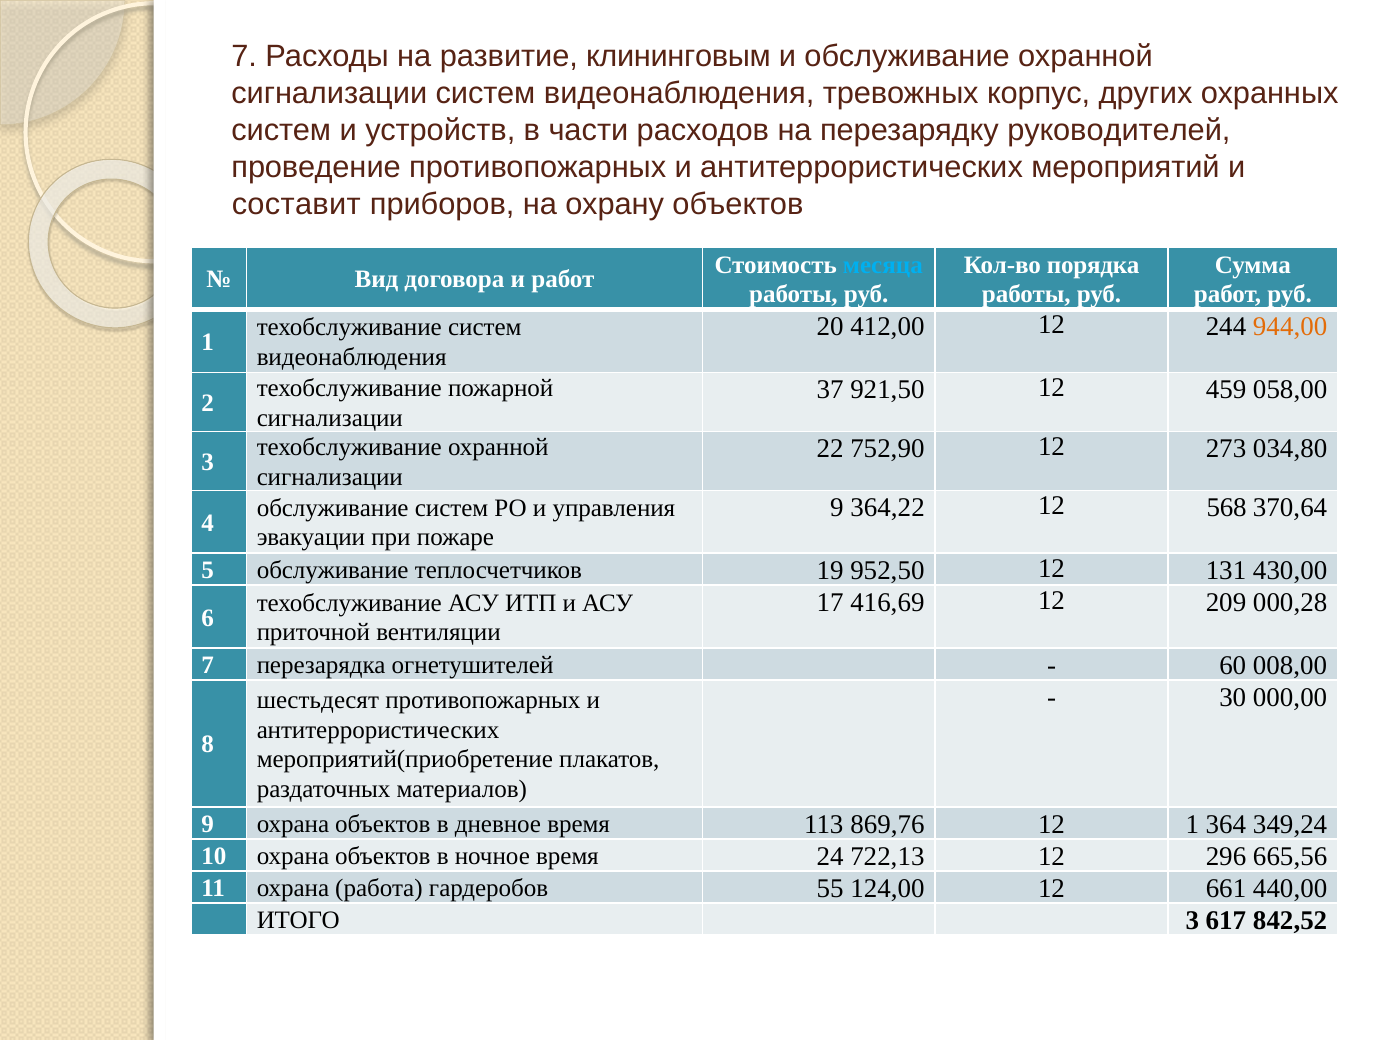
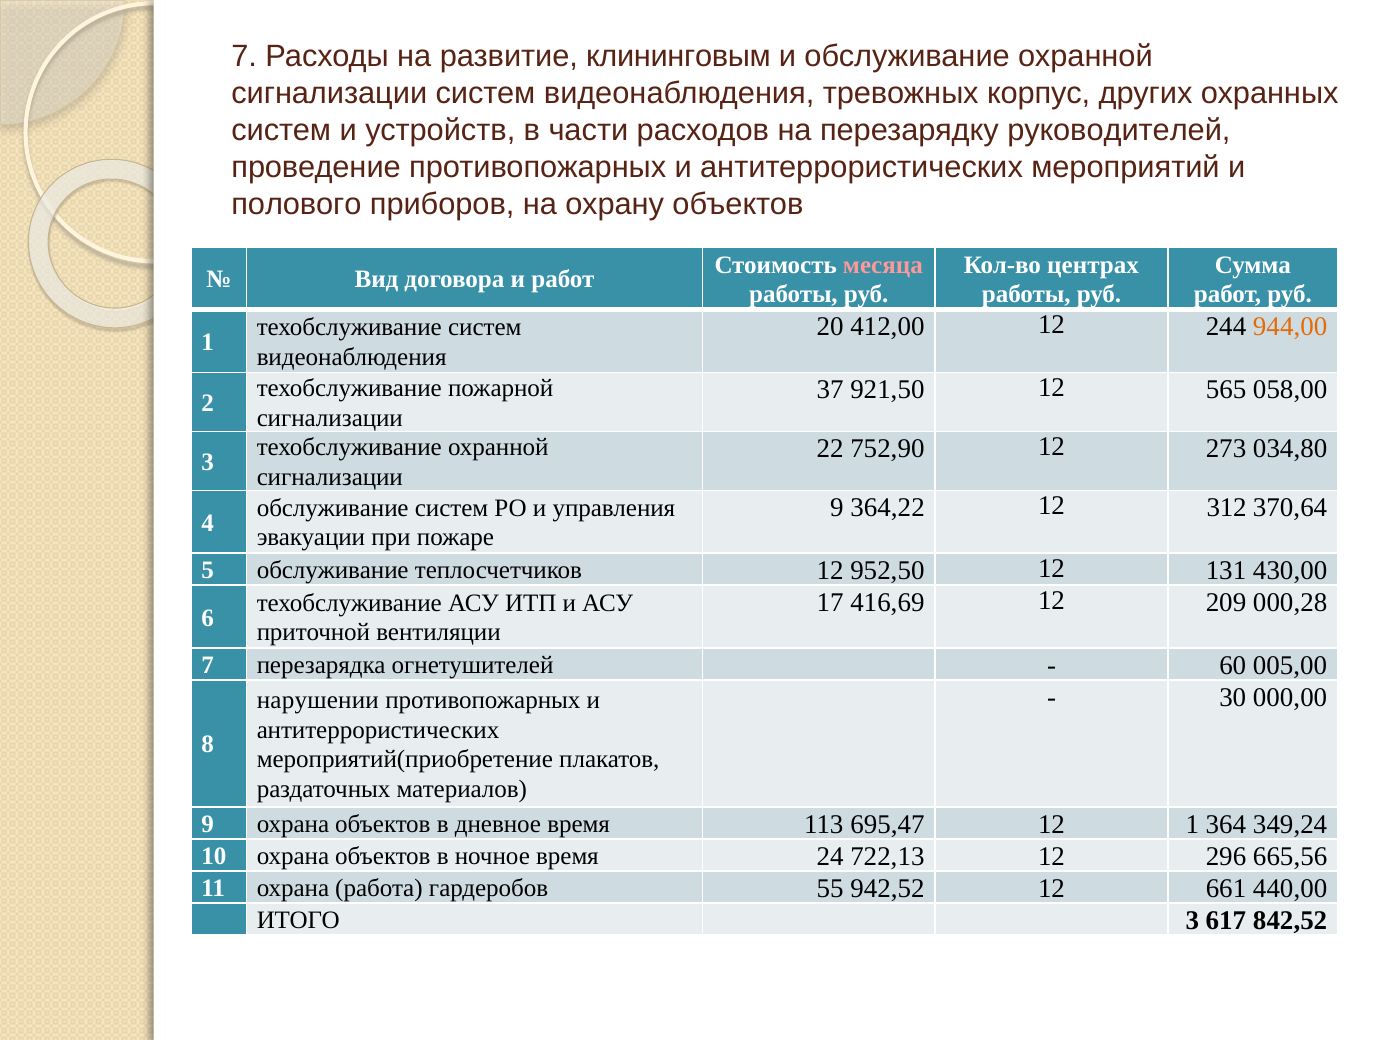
составит: составит -> полового
месяца colour: light blue -> pink
порядка: порядка -> центрах
459: 459 -> 565
568: 568 -> 312
теплосчетчиков 19: 19 -> 12
008,00: 008,00 -> 005,00
шестьдесят: шестьдесят -> нарушении
869,76: 869,76 -> 695,47
124,00: 124,00 -> 942,52
